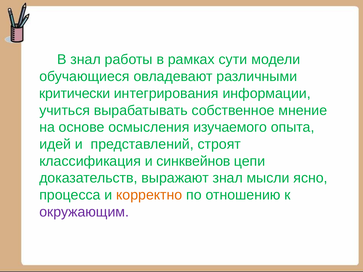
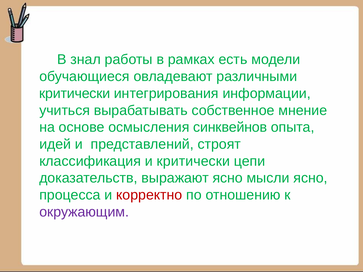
сути: сути -> есть
изучаемого: изучаемого -> синквейнов
и синквейнов: синквейнов -> критически
выражают знал: знал -> ясно
корректно colour: orange -> red
